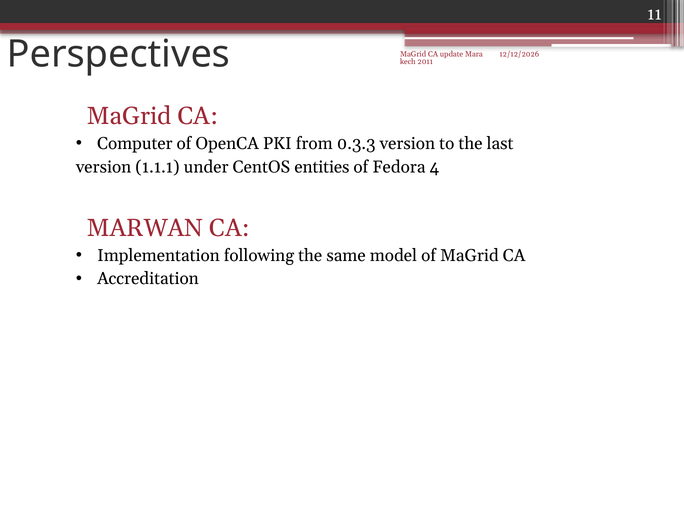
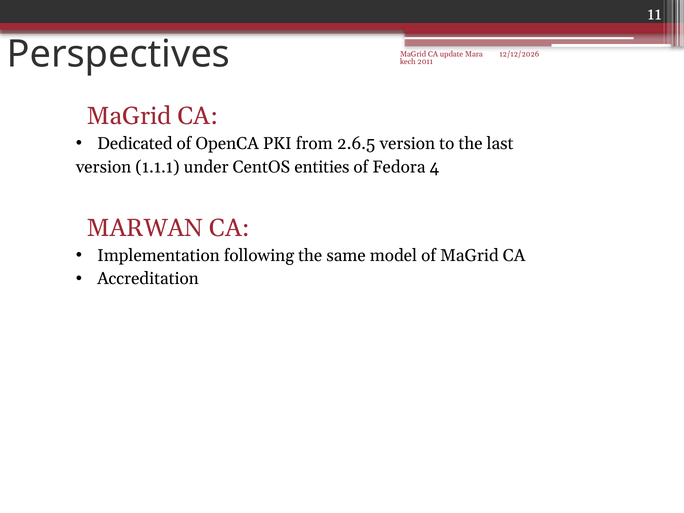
Computer: Computer -> Dedicated
0.3.3: 0.3.3 -> 2.6.5
